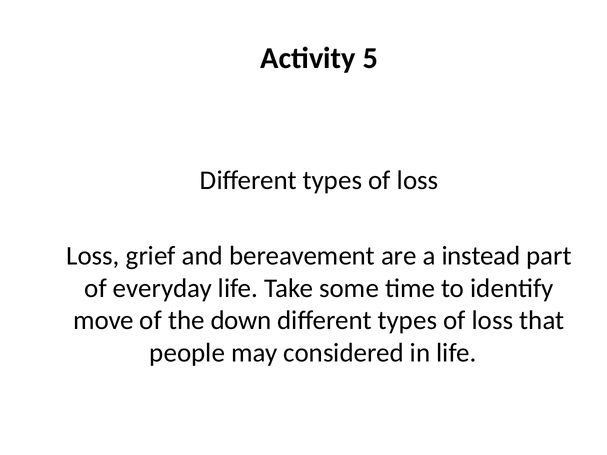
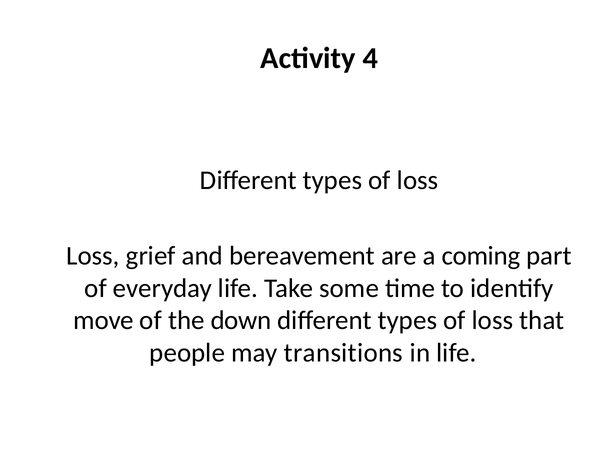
5: 5 -> 4
instead: instead -> coming
considered: considered -> transitions
